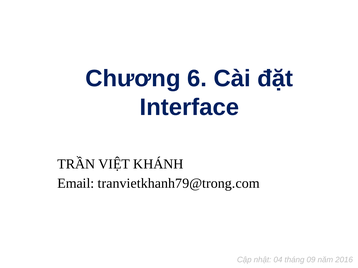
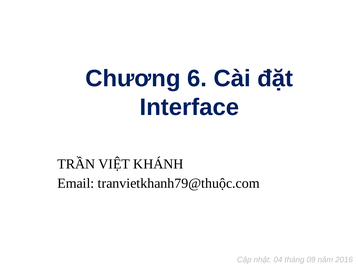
tranvietkhanh79@trong.com: tranvietkhanh79@trong.com -> tranvietkhanh79@thuộc.com
